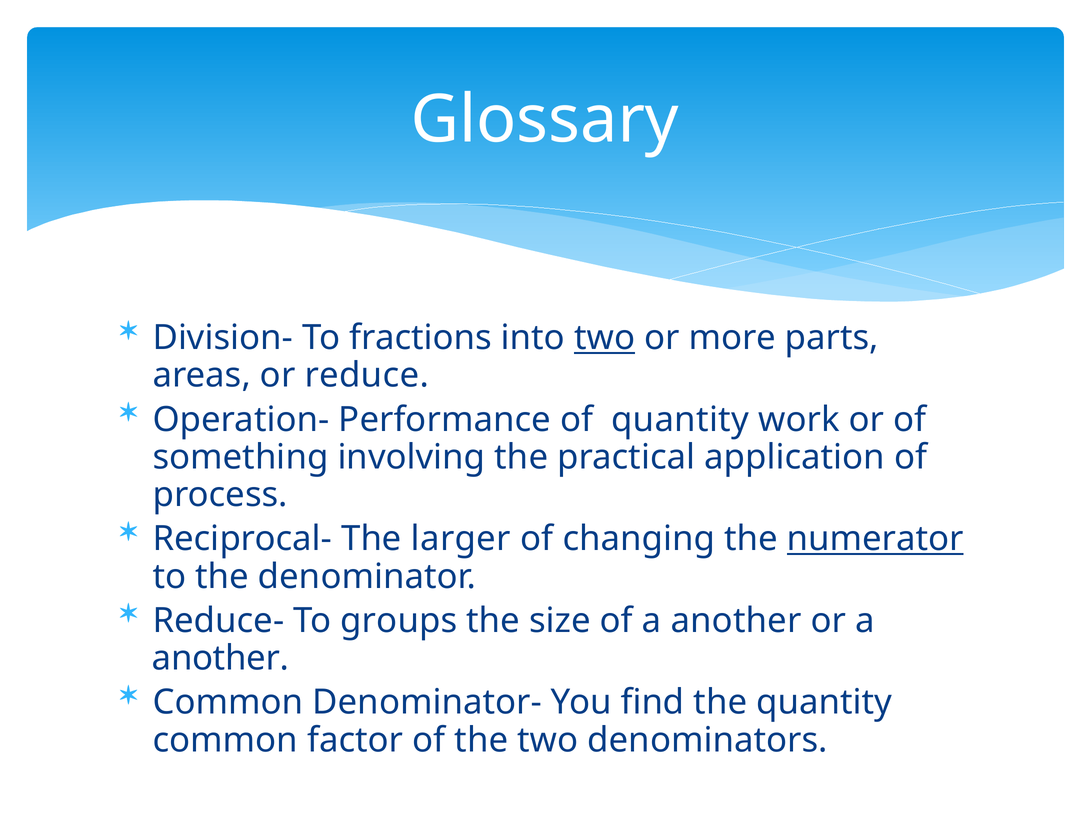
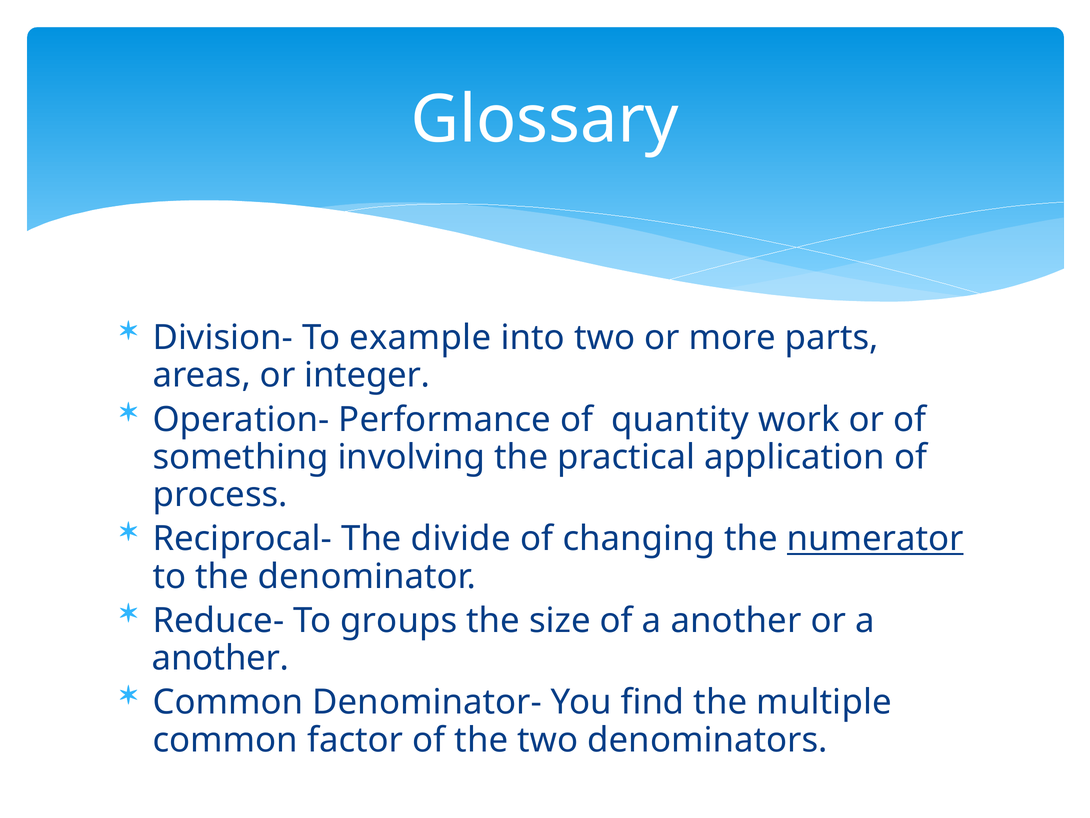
fractions: fractions -> example
two at (605, 338) underline: present -> none
reduce: reduce -> integer
larger: larger -> divide
the quantity: quantity -> multiple
